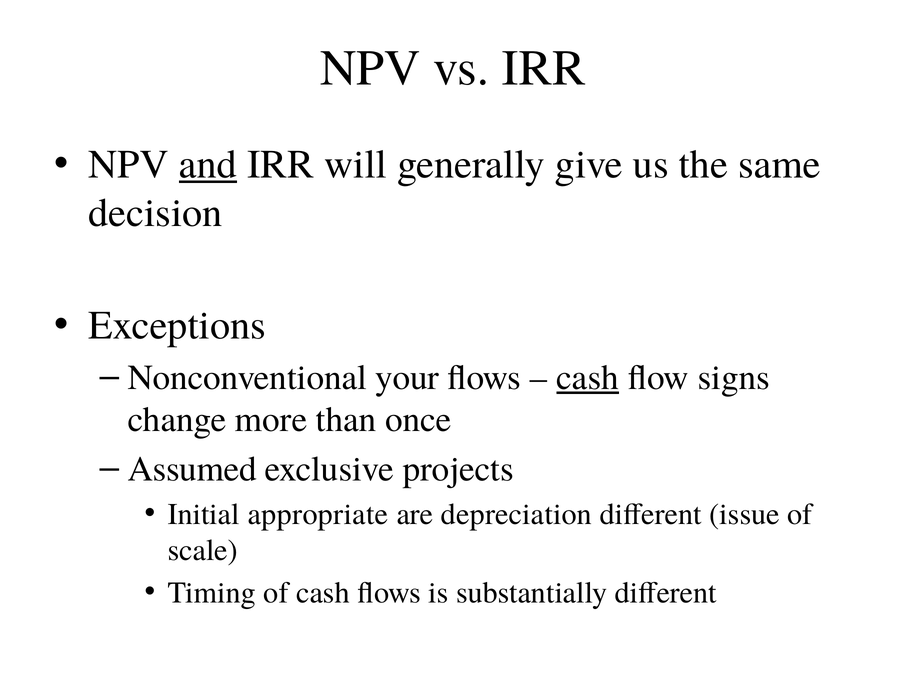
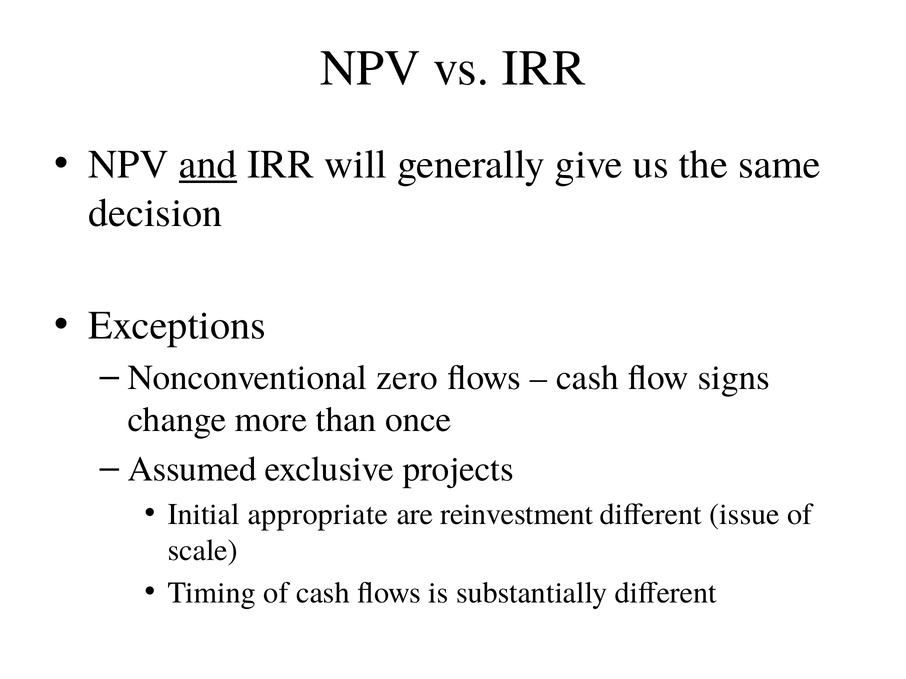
your: your -> zero
cash at (588, 378) underline: present -> none
depreciation: depreciation -> reinvestment
